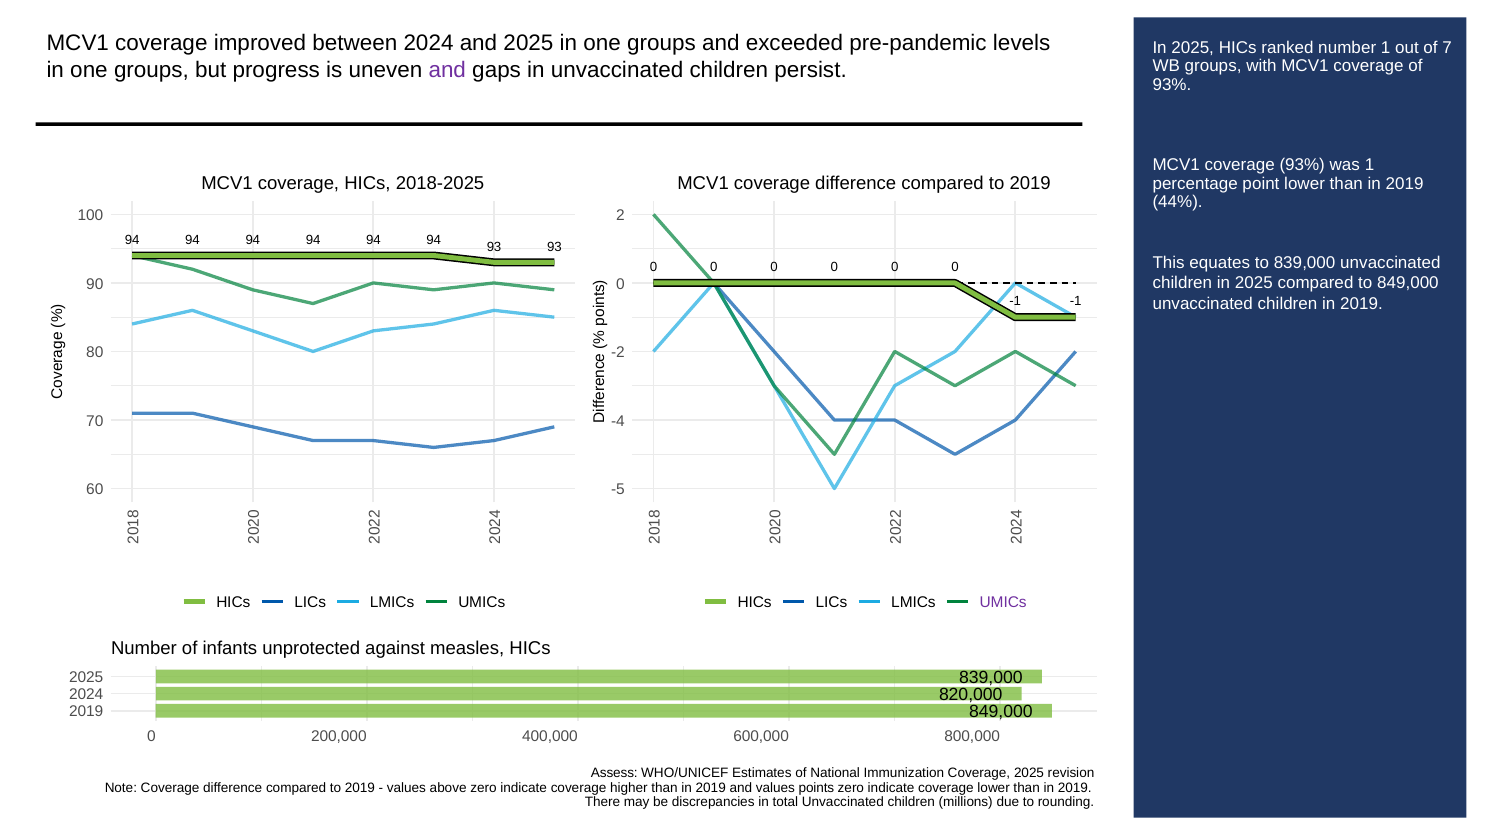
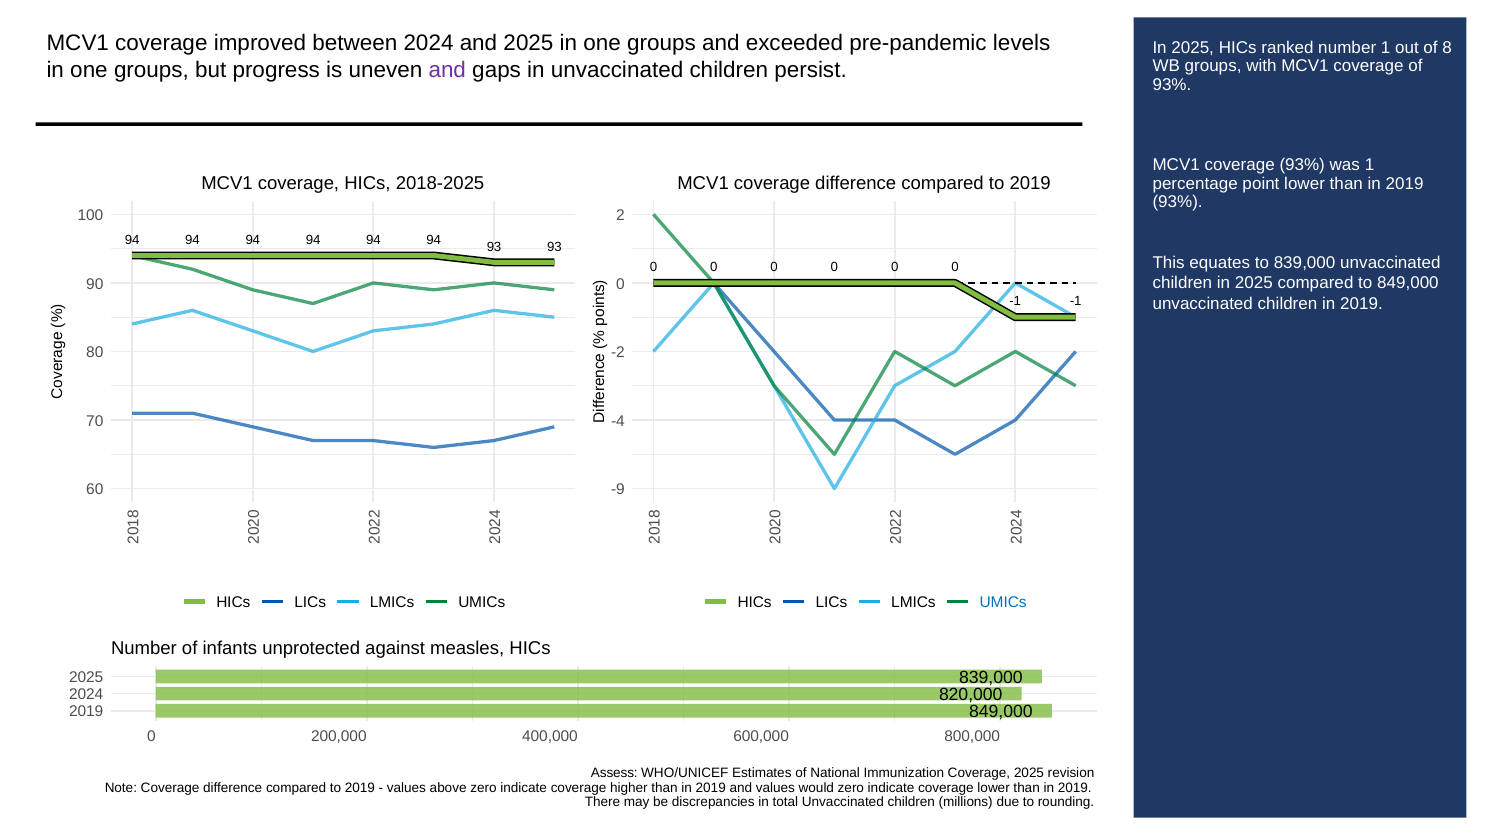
of 7: 7 -> 8
44% at (1178, 202): 44% -> 93%
-5: -5 -> -9
UMICs at (1003, 603) colour: purple -> blue
points: points -> would
